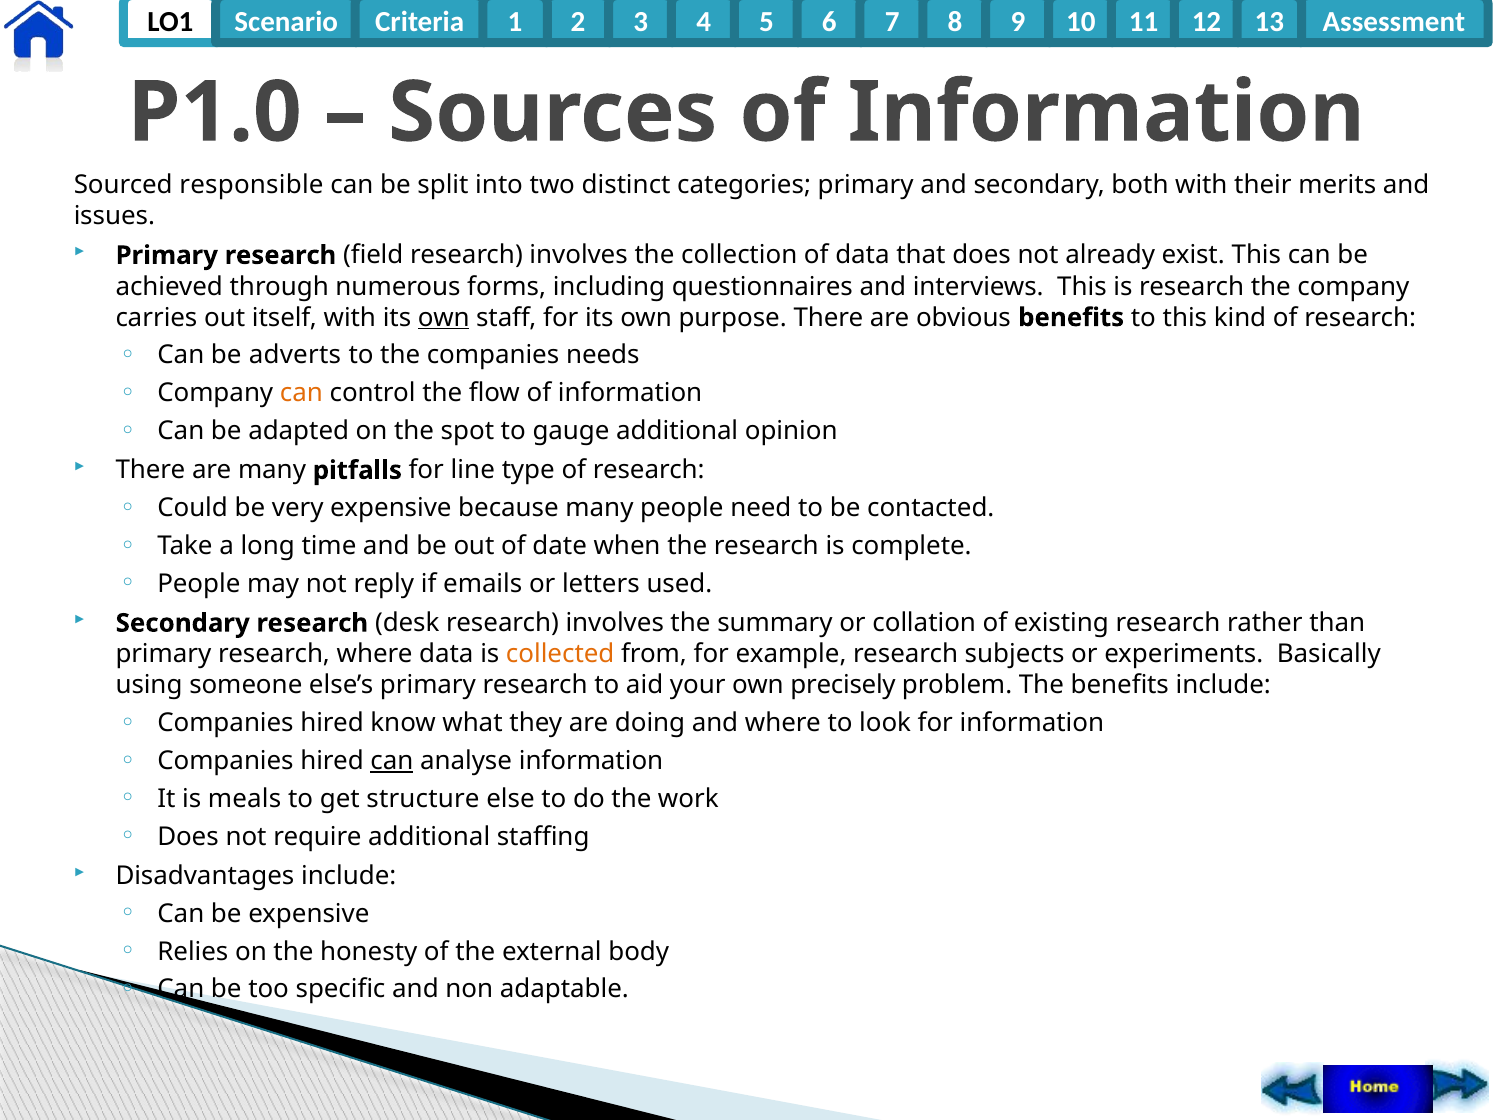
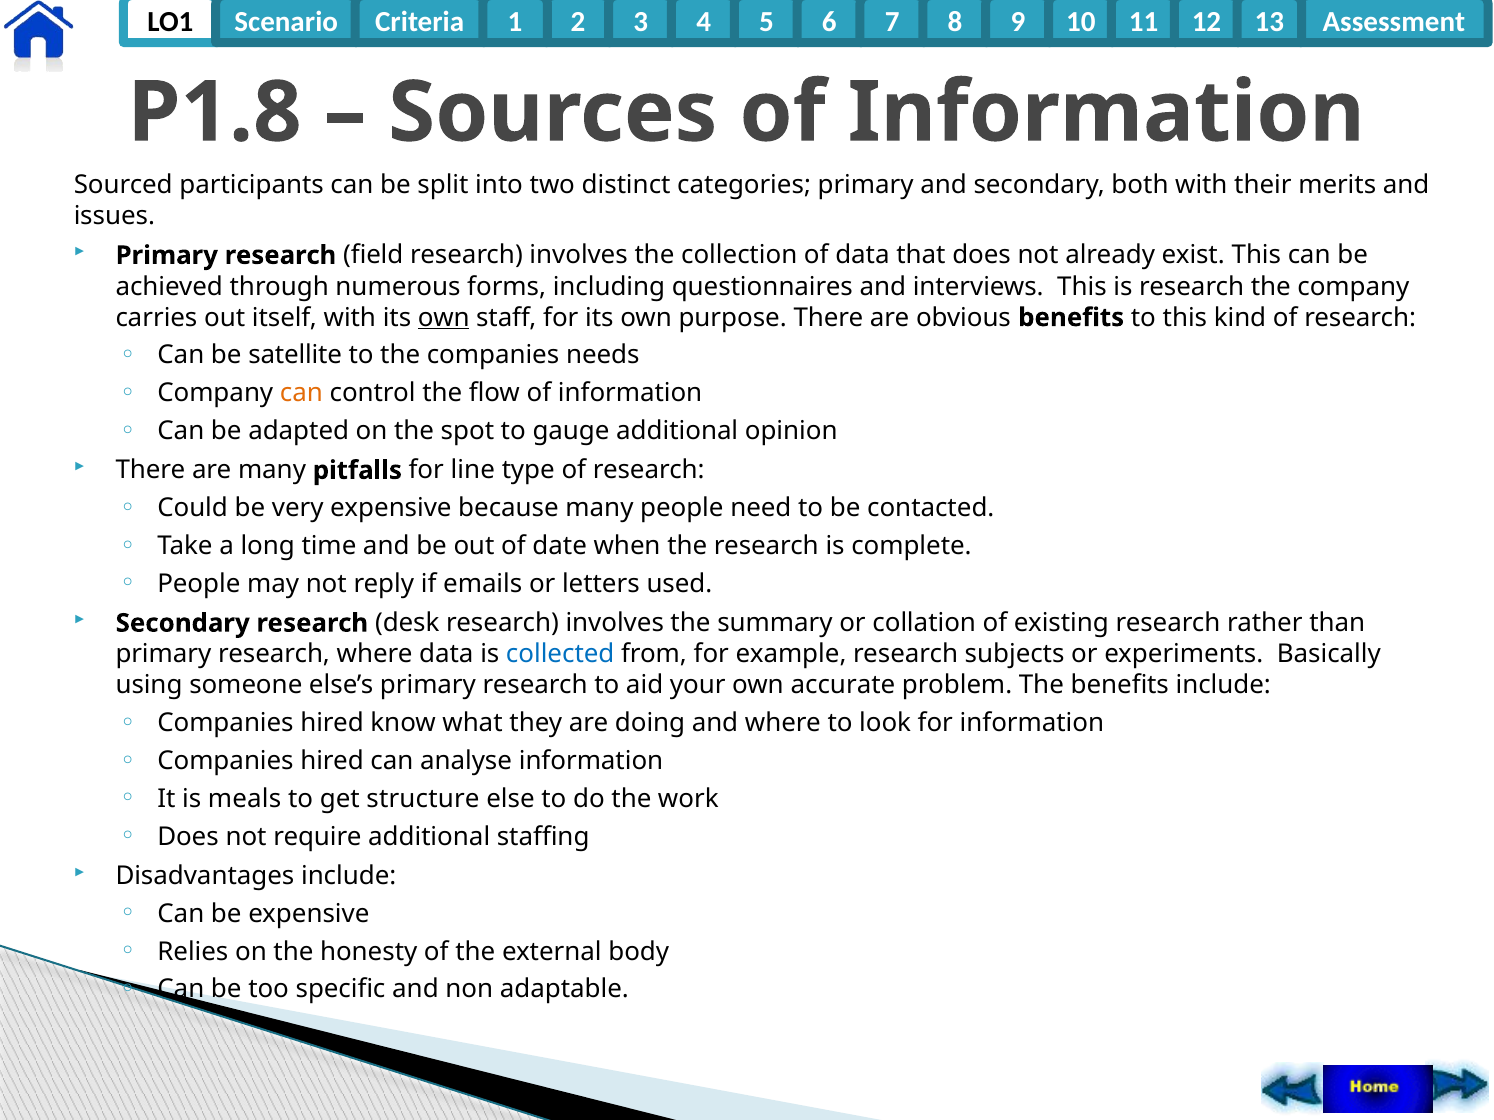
P1.0: P1.0 -> P1.8
responsible: responsible -> participants
adverts: adverts -> satellite
collected colour: orange -> blue
precisely: precisely -> accurate
can at (392, 761) underline: present -> none
